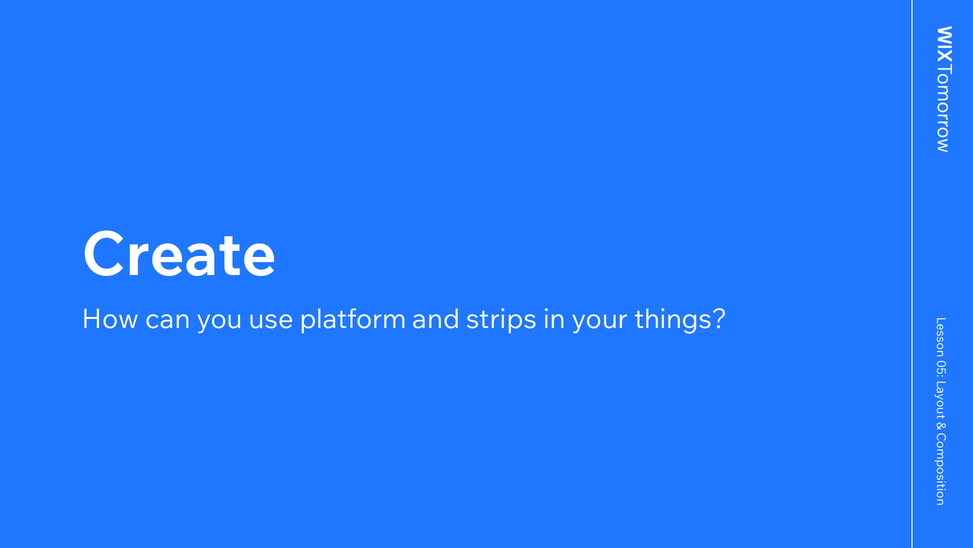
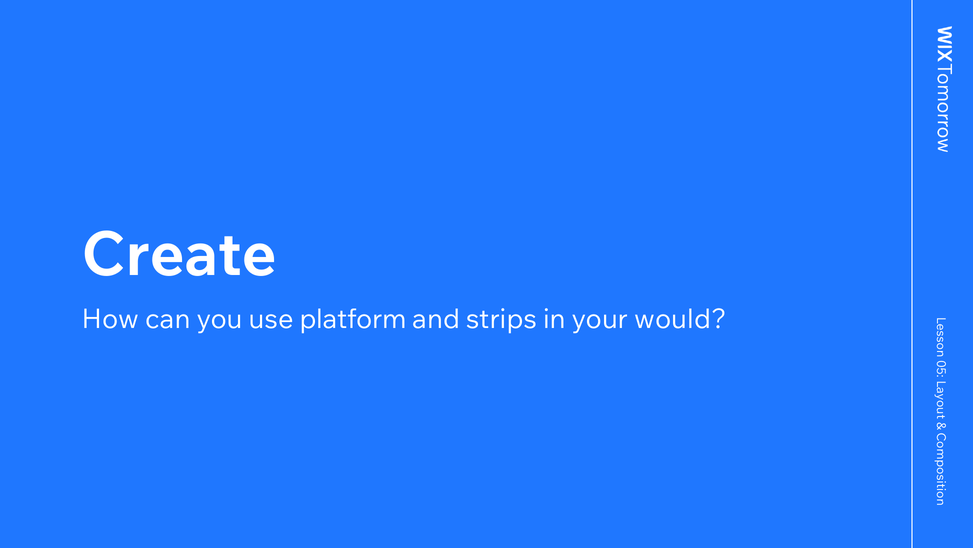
things: things -> would
